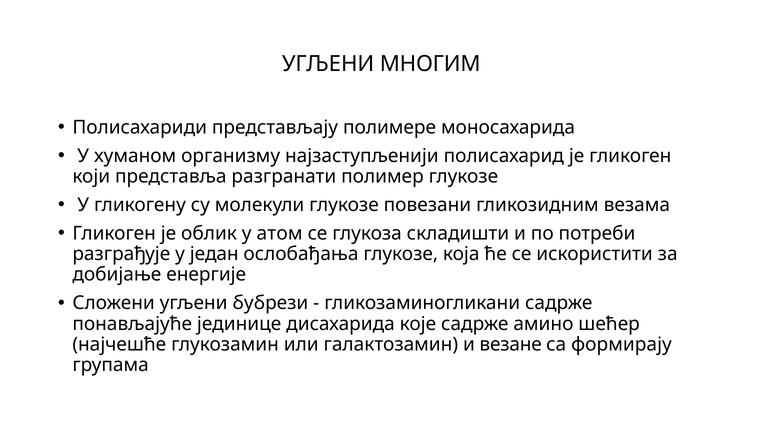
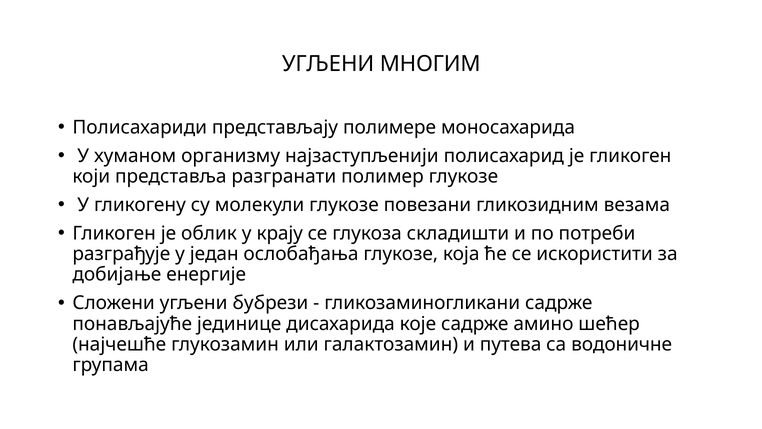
атом: атом -> крају
везане: везане -> путева
формирају: формирају -> водоничне
